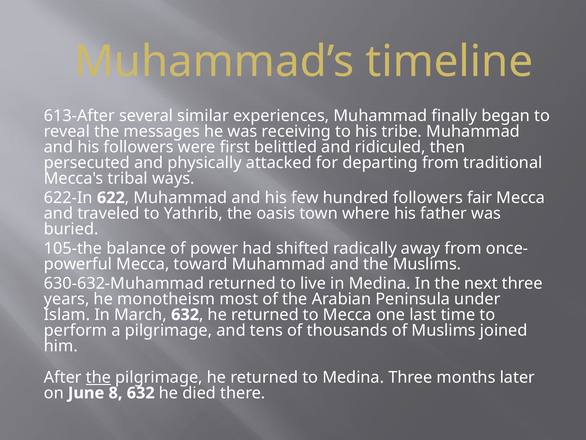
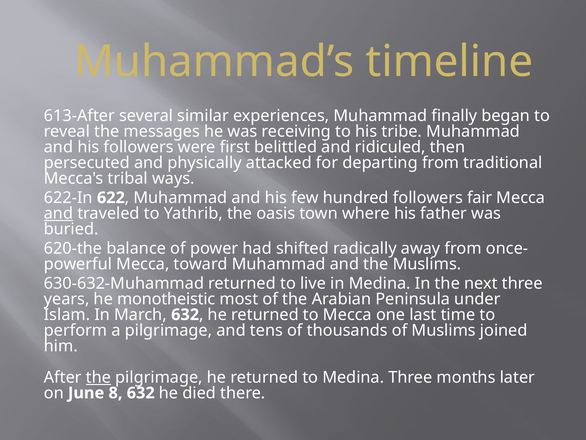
and at (58, 213) underline: none -> present
105-the: 105-the -> 620-the
monotheism: monotheism -> monotheistic
